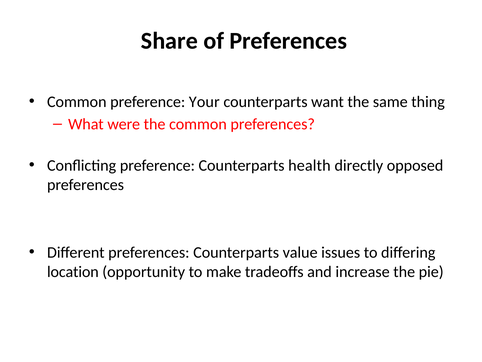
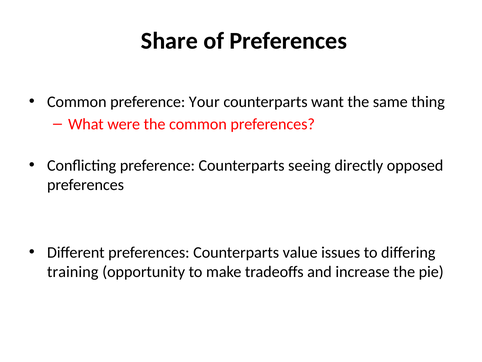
health: health -> seeing
location: location -> training
